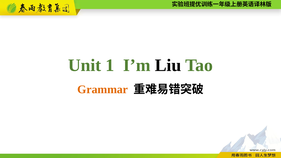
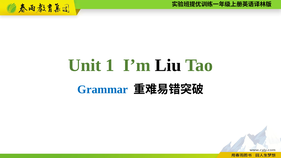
Grammar colour: orange -> blue
